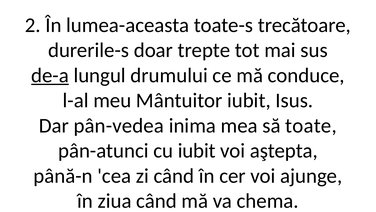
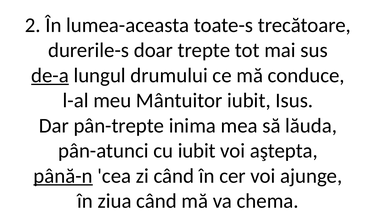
pân-vedea: pân-vedea -> pân-trepte
toate: toate -> lăuda
până-n underline: none -> present
